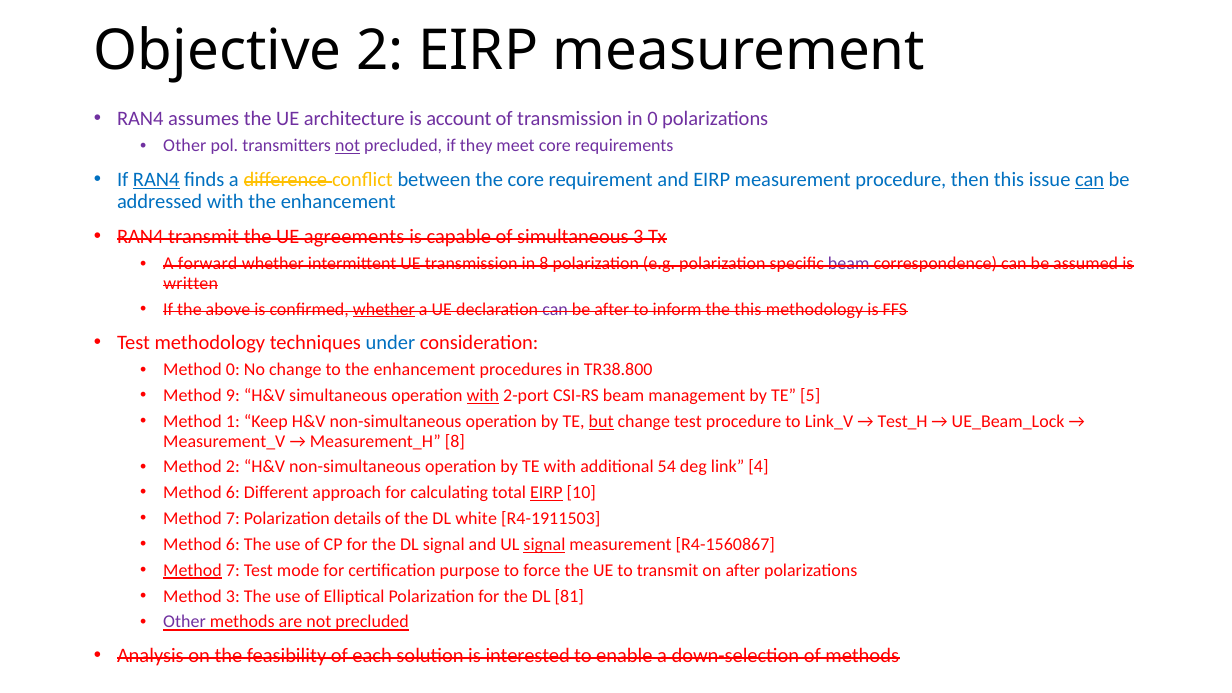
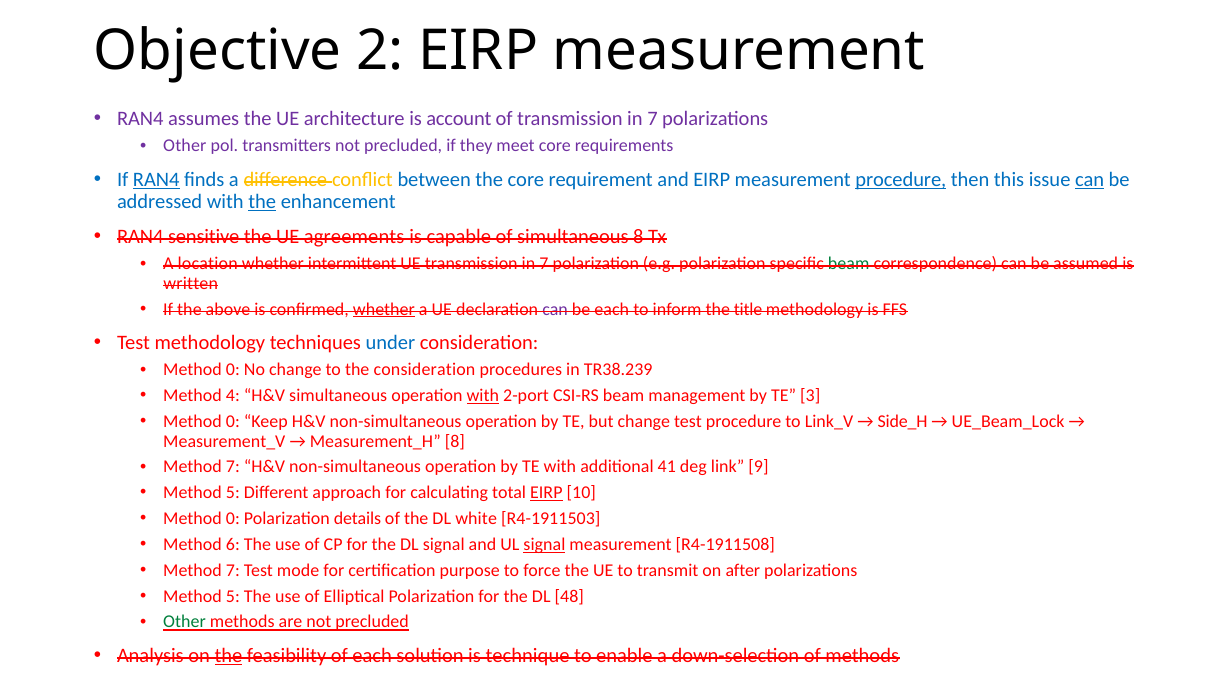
of transmission in 0: 0 -> 7
not at (348, 146) underline: present -> none
procedure at (901, 180) underline: none -> present
the at (262, 202) underline: none -> present
RAN4 transmit: transmit -> sensitive
simultaneous 3: 3 -> 8
forward: forward -> location
UE transmission in 8: 8 -> 7
beam at (849, 264) colour: purple -> green
be after: after -> each
the this: this -> title
to the enhancement: enhancement -> consideration
TR38.800: TR38.800 -> TR38.239
9: 9 -> 4
5: 5 -> 3
1 at (233, 422): 1 -> 0
but underline: present -> none
Test_H: Test_H -> Side_H
2 at (233, 467): 2 -> 7
54: 54 -> 41
4: 4 -> 9
6 at (233, 493): 6 -> 5
7 at (233, 519): 7 -> 0
R4-1560867: R4-1560867 -> R4-1911508
Method at (192, 570) underline: present -> none
3 at (233, 596): 3 -> 5
81: 81 -> 48
Other at (185, 622) colour: purple -> green
the at (228, 656) underline: none -> present
interested: interested -> technique
